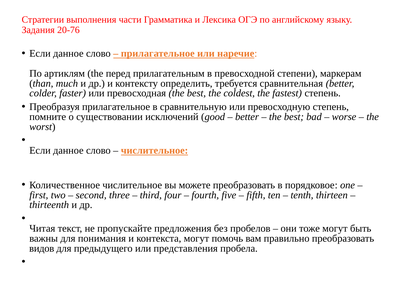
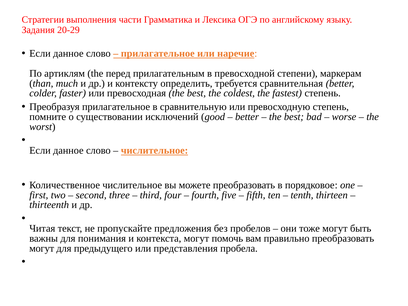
20-76: 20-76 -> 20-29
видов at (42, 248): видов -> могут
